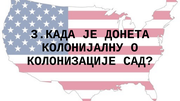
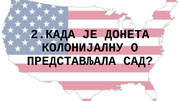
3.КАДА: 3.КАДА -> 2.КАДА
КОЛОНИЗАЦИЈЕ: КОЛОНИЗАЦИЈЕ -> ПРЕДСТАВЉАЛА
